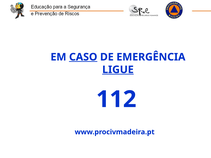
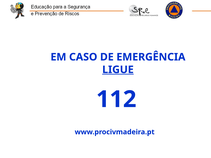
CASO underline: present -> none
